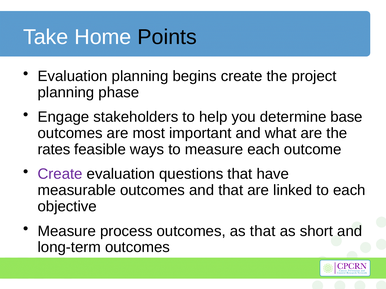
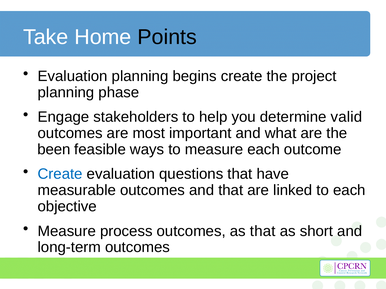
base: base -> valid
rates: rates -> been
Create at (60, 174) colour: purple -> blue
